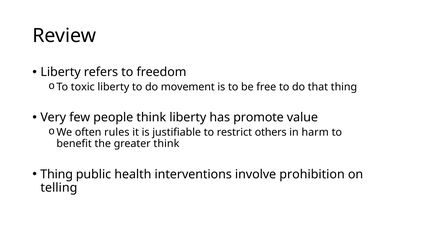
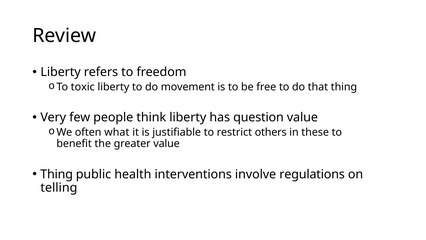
promote: promote -> question
rules: rules -> what
harm: harm -> these
greater think: think -> value
prohibition: prohibition -> regulations
